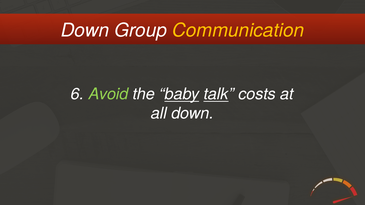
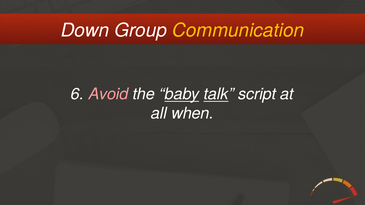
Avoid colour: light green -> pink
costs: costs -> script
all down: down -> when
